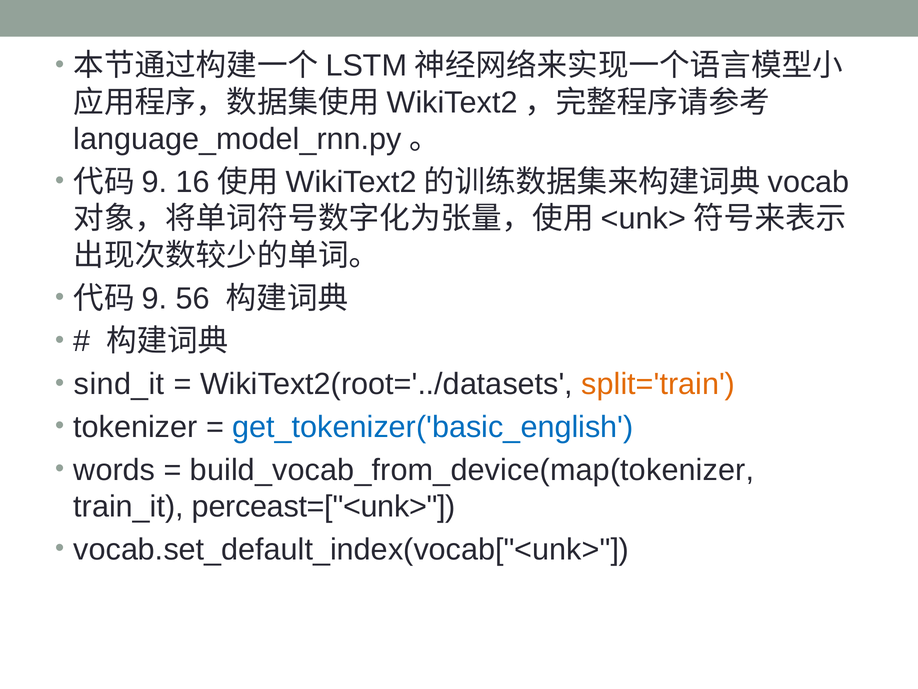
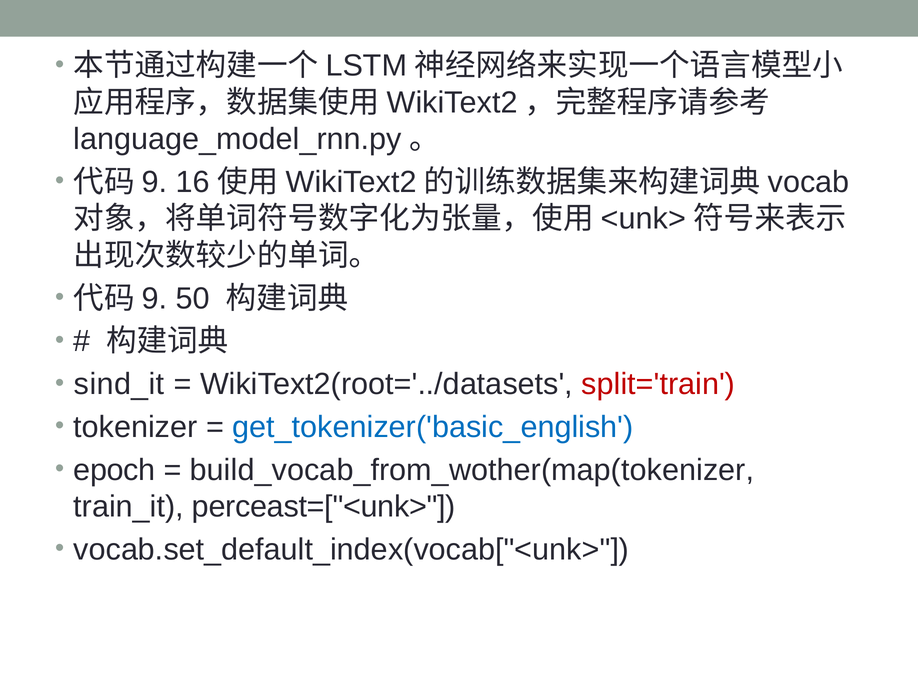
56: 56 -> 50
split='train colour: orange -> red
words: words -> epoch
build_vocab_from_device(map(tokenizer: build_vocab_from_device(map(tokenizer -> build_vocab_from_wother(map(tokenizer
